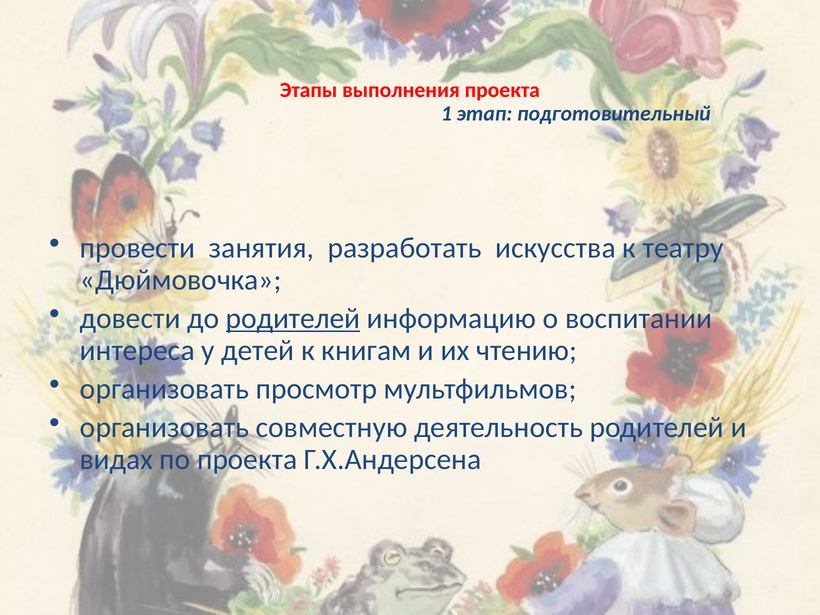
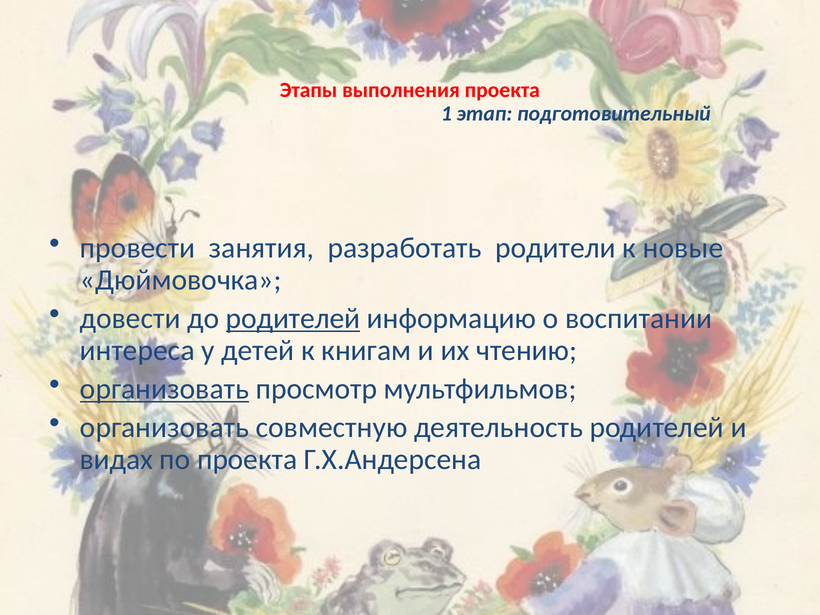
искусства: искусства -> родители
театру: театру -> новые
организовать at (165, 389) underline: none -> present
